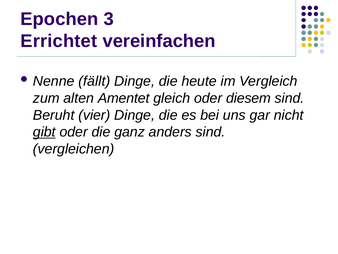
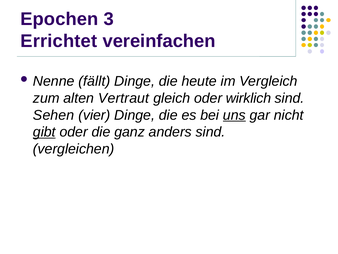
Amentet: Amentet -> Vertraut
diesem: diesem -> wirklich
Beruht: Beruht -> Sehen
uns underline: none -> present
